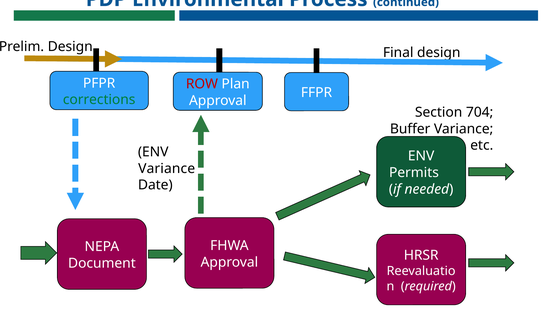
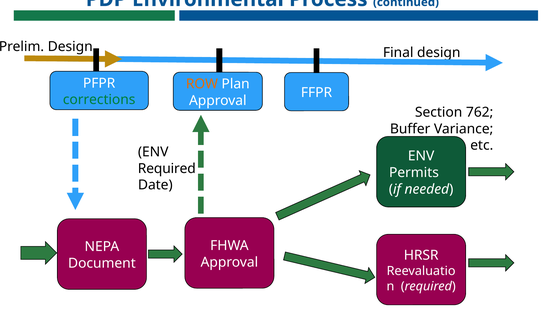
ROW colour: red -> orange
704: 704 -> 762
Variance at (167, 169): Variance -> Required
